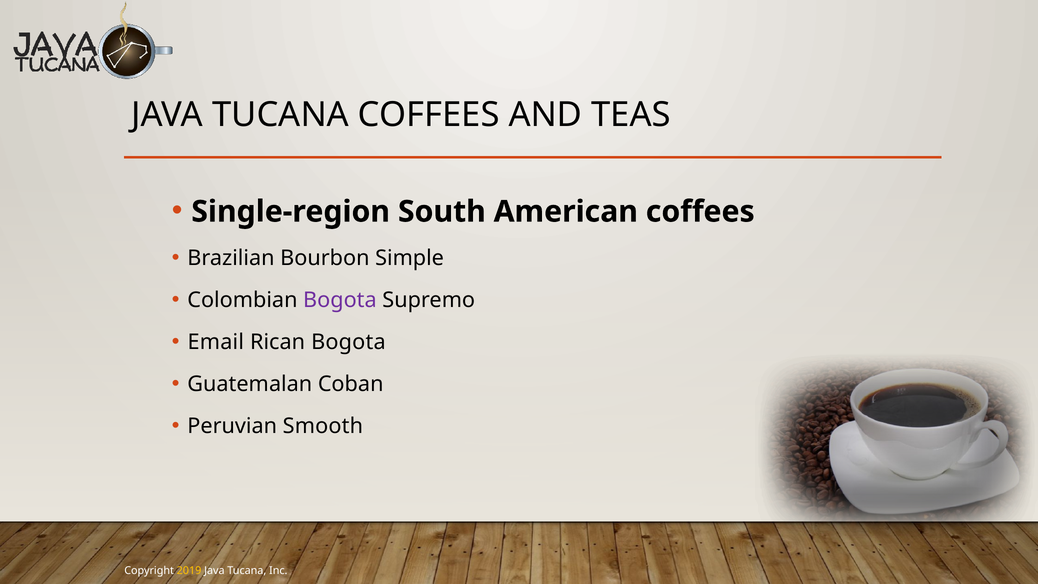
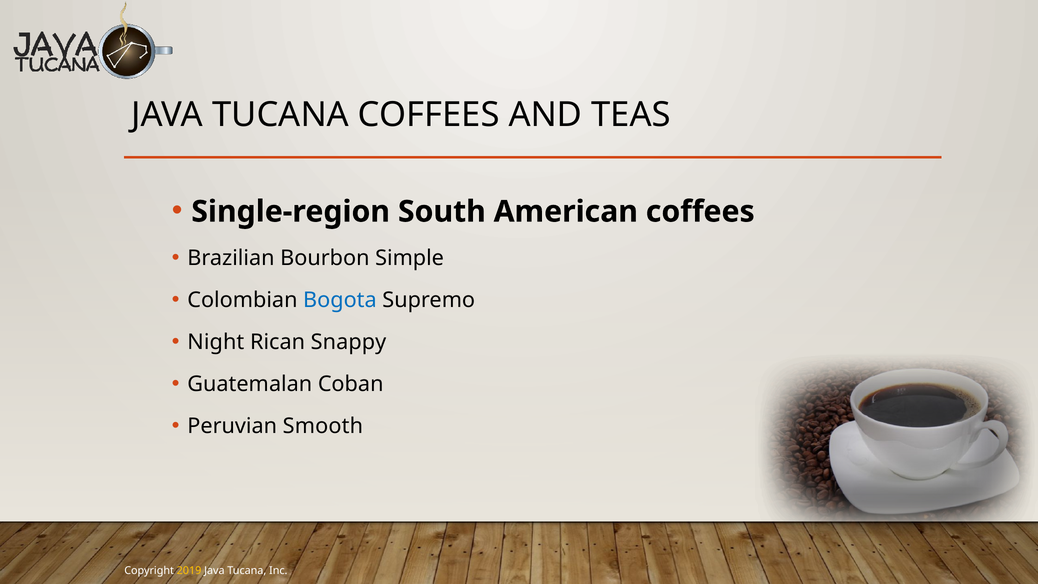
Bogota at (340, 300) colour: purple -> blue
Email: Email -> Night
Rican Bogota: Bogota -> Snappy
